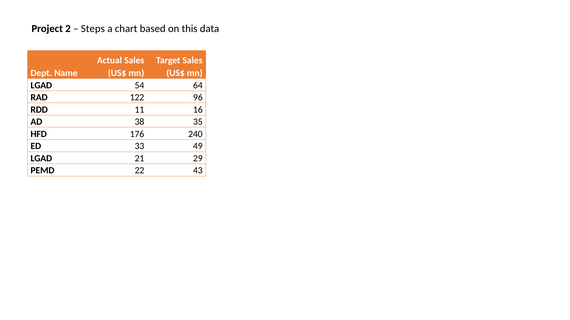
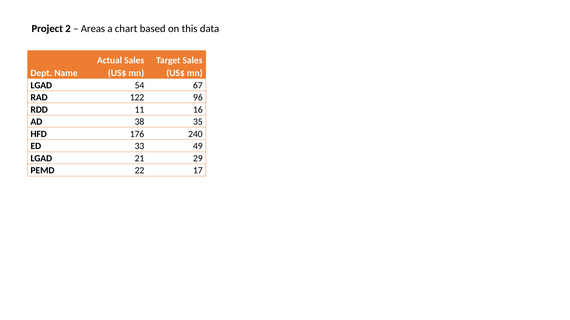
Steps: Steps -> Areas
64: 64 -> 67
43: 43 -> 17
